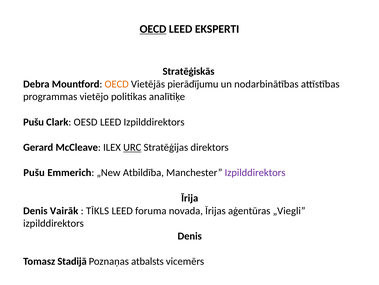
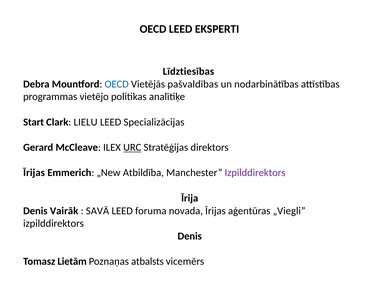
OECD at (153, 29) underline: present -> none
Stratēģiskās: Stratēģiskās -> Līdztiesības
OECD at (117, 84) colour: orange -> blue
pierādījumu: pierādījumu -> pašvaldības
Pušu at (34, 122): Pušu -> Start
OESD: OESD -> LIELU
LEED Izpilddirektors: Izpilddirektors -> Specializācijas
Pušu at (34, 172): Pušu -> Īrijas
TĪKLS: TĪKLS -> SAVĀ
Stadijā: Stadijā -> Lietām
